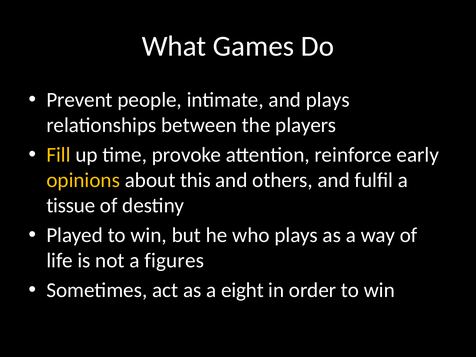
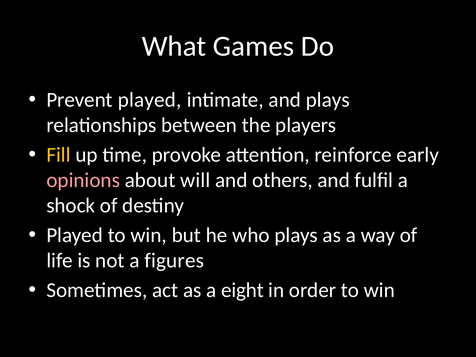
Prevent people: people -> played
opinions colour: yellow -> pink
this: this -> will
tissue: tissue -> shock
